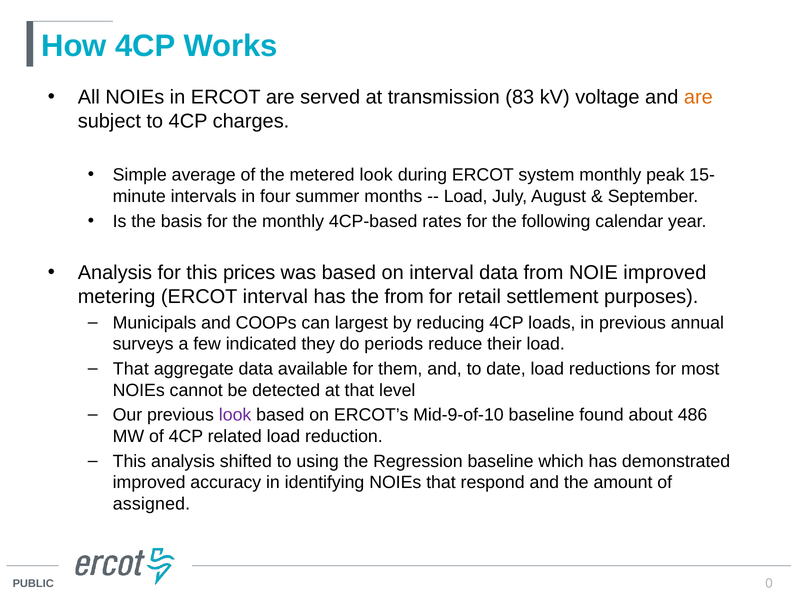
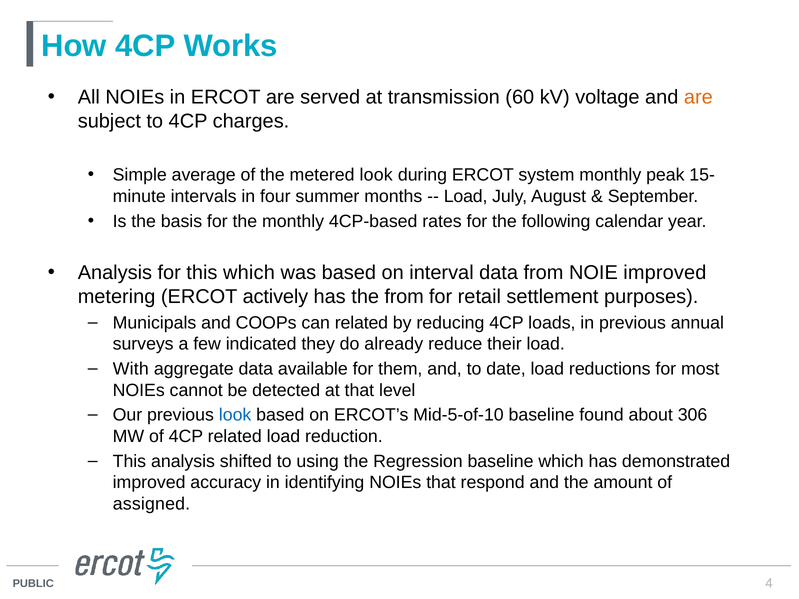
83: 83 -> 60
this prices: prices -> which
ERCOT interval: interval -> actively
can largest: largest -> related
periods: periods -> already
That at (131, 369): That -> With
look at (235, 415) colour: purple -> blue
Mid-9-of-10: Mid-9-of-10 -> Mid-5-of-10
486: 486 -> 306
0: 0 -> 4
